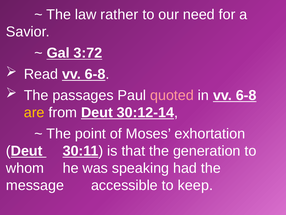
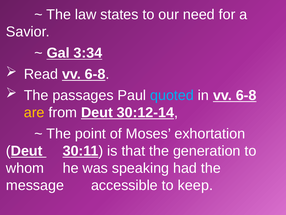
rather: rather -> states
3:72: 3:72 -> 3:34
quoted colour: pink -> light blue
